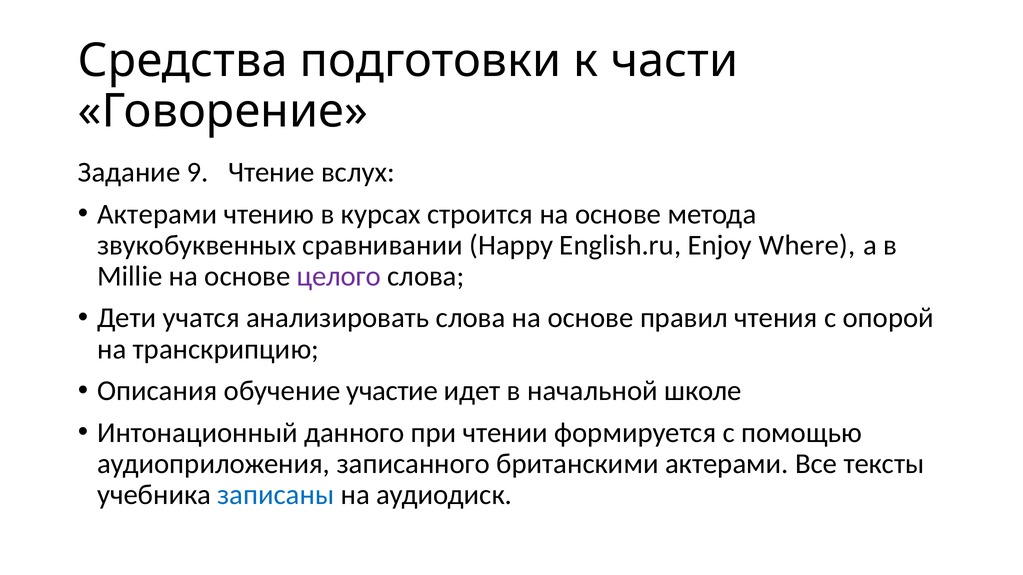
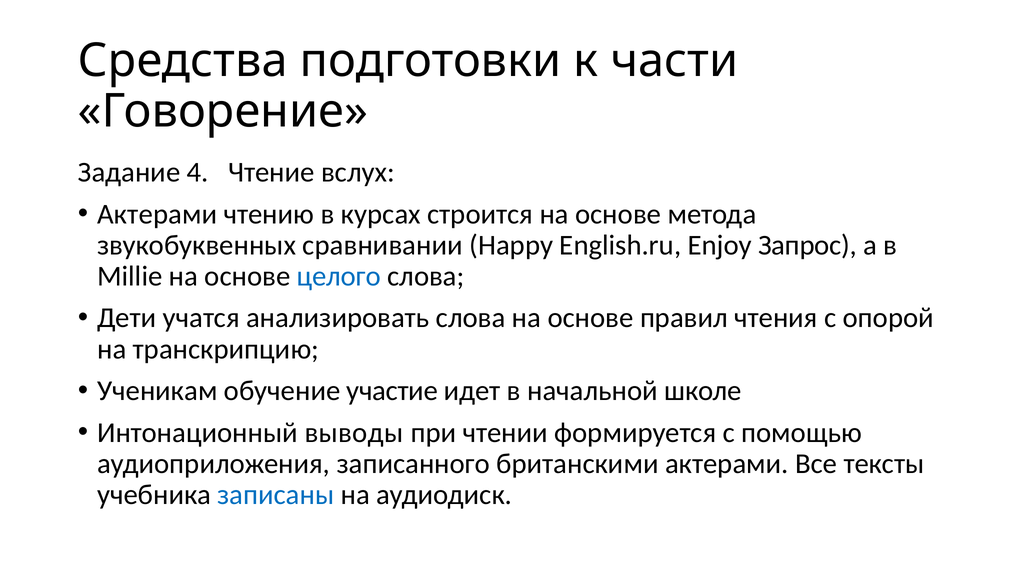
9: 9 -> 4
Where: Where -> Запрос
целого colour: purple -> blue
Описания: Описания -> Ученикам
данного: данного -> выводы
